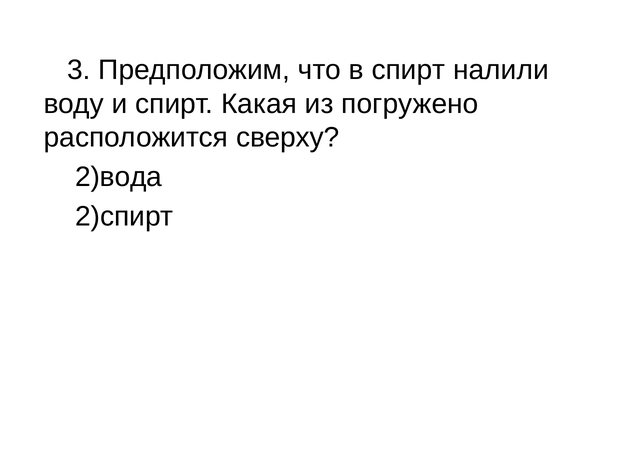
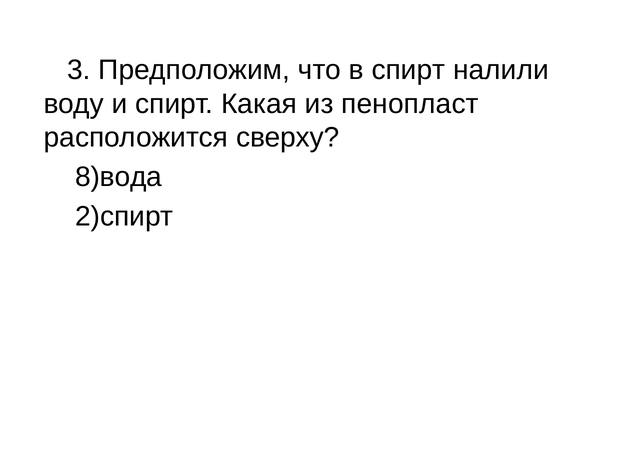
погружено: погружено -> пенопласт
2)вода: 2)вода -> 8)вода
